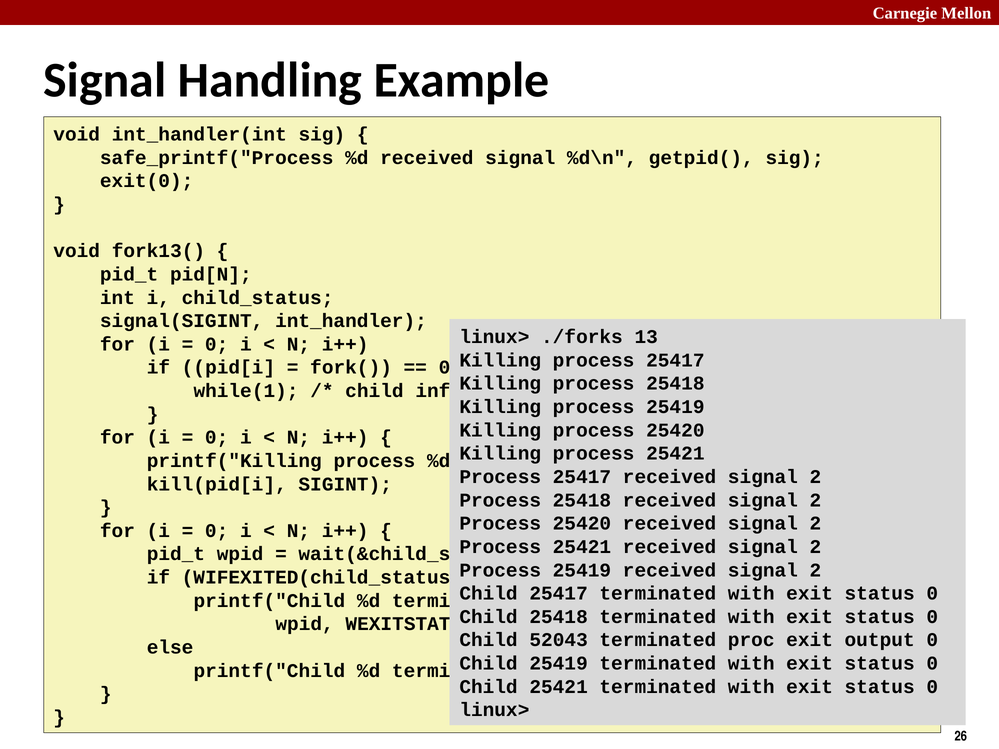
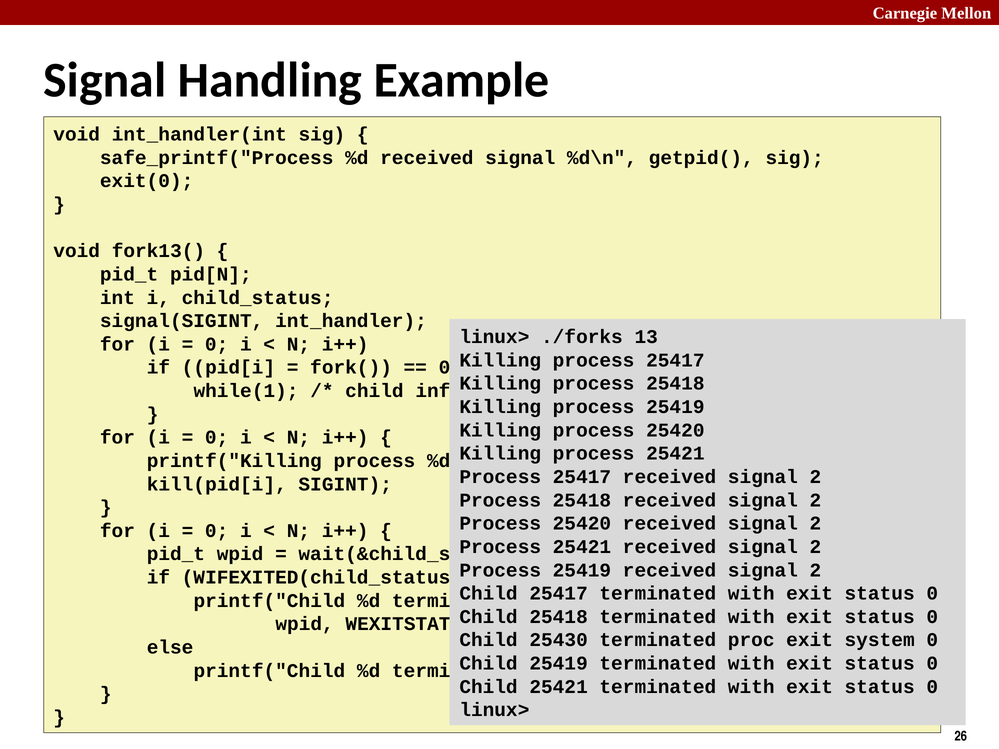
52043: 52043 -> 25430
output: output -> system
